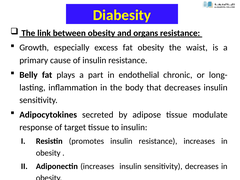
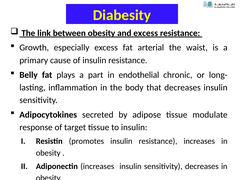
and organs: organs -> excess
fat obesity: obesity -> arterial
